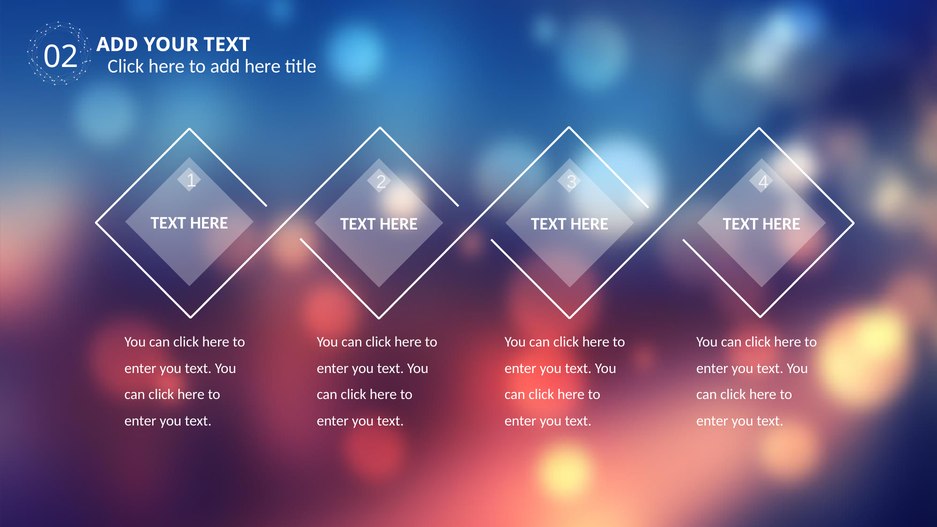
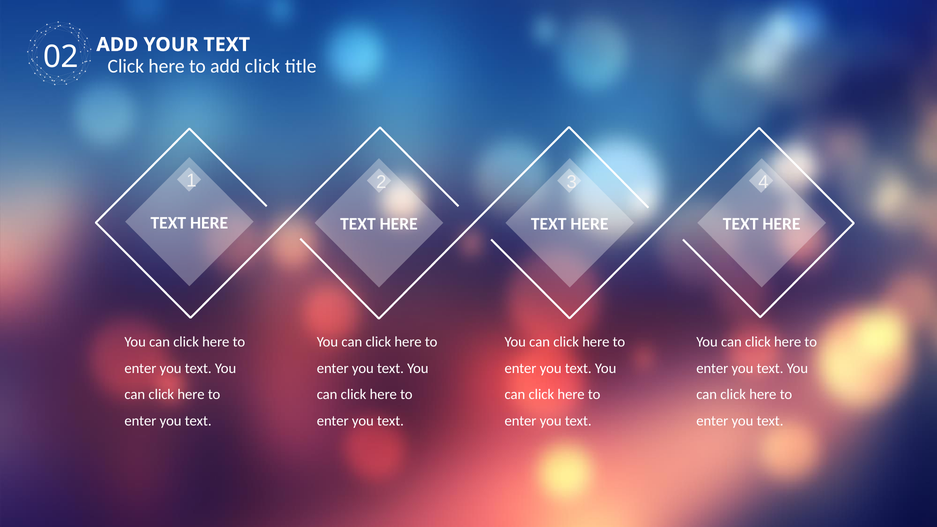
add here: here -> click
